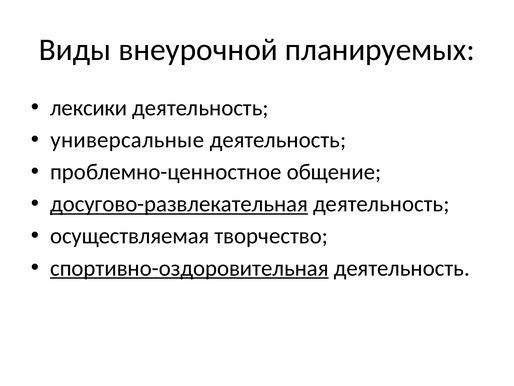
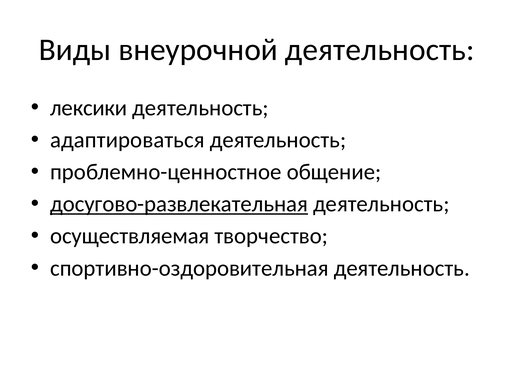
внеурочной планируемых: планируемых -> деятельность
универсальные: универсальные -> адаптироваться
спортивно-оздоровительная underline: present -> none
